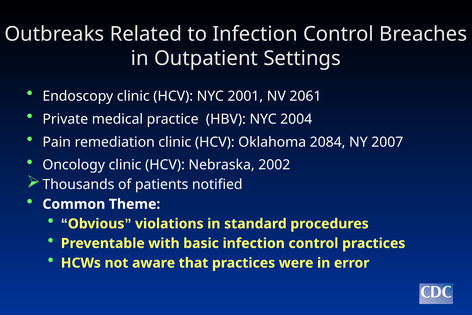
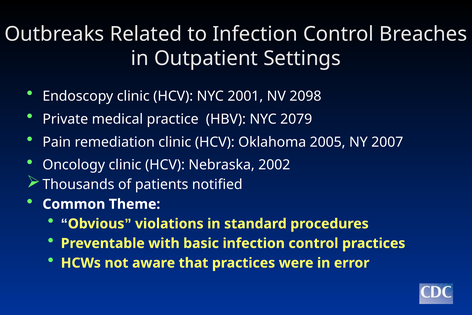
2061: 2061 -> 2098
2004: 2004 -> 2079
2084: 2084 -> 2005
